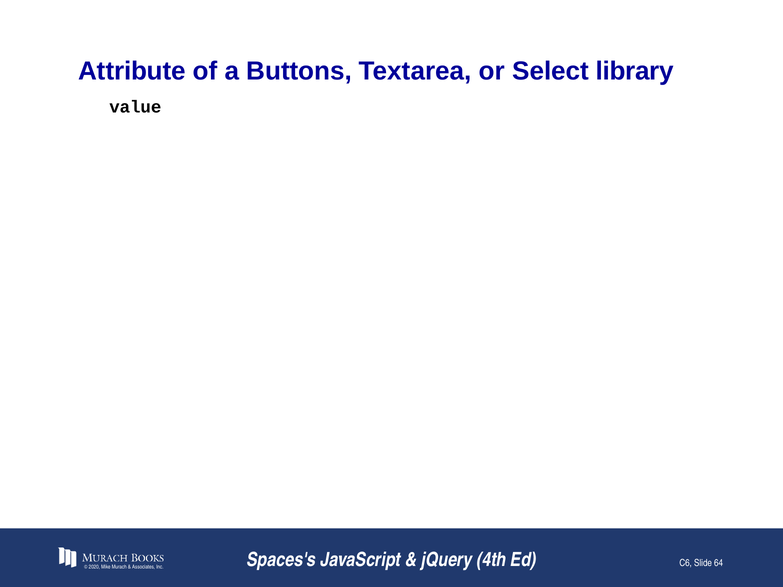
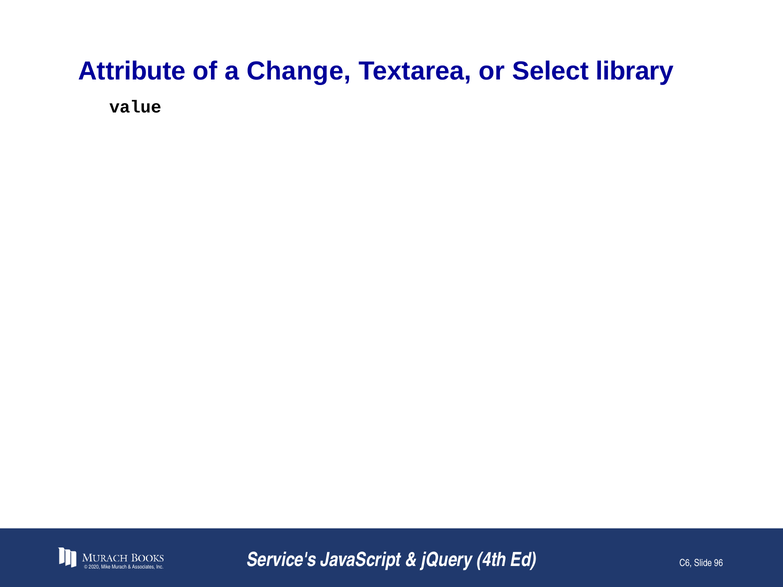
Buttons: Buttons -> Change
Spaces's: Spaces's -> Service's
64: 64 -> 96
